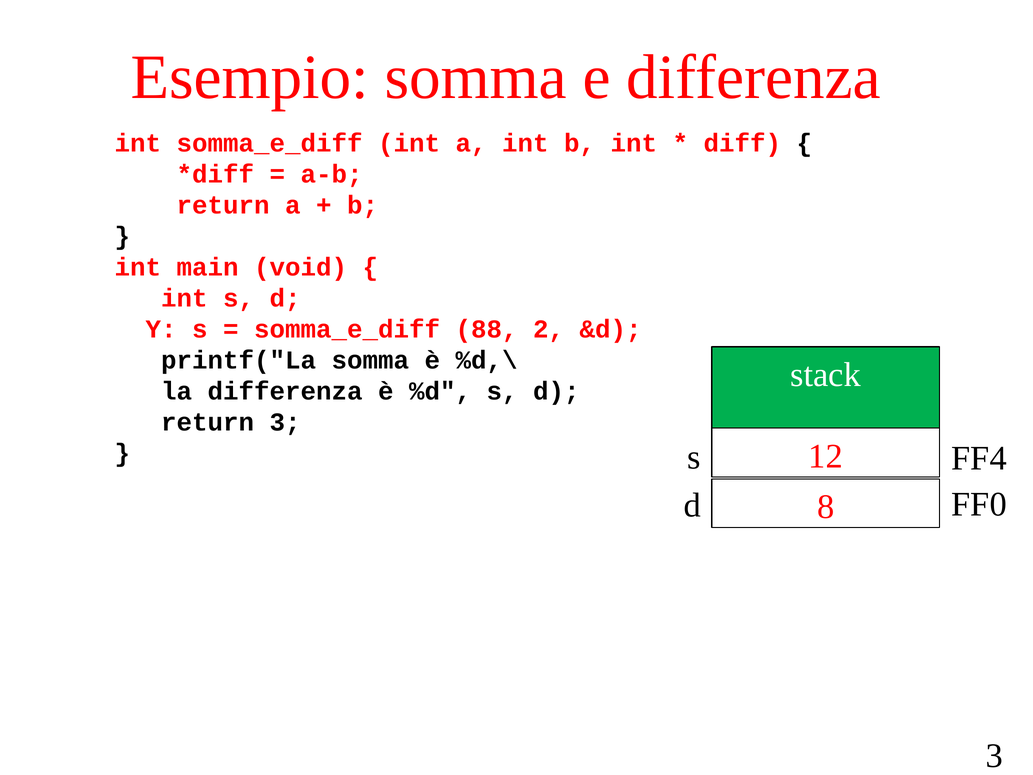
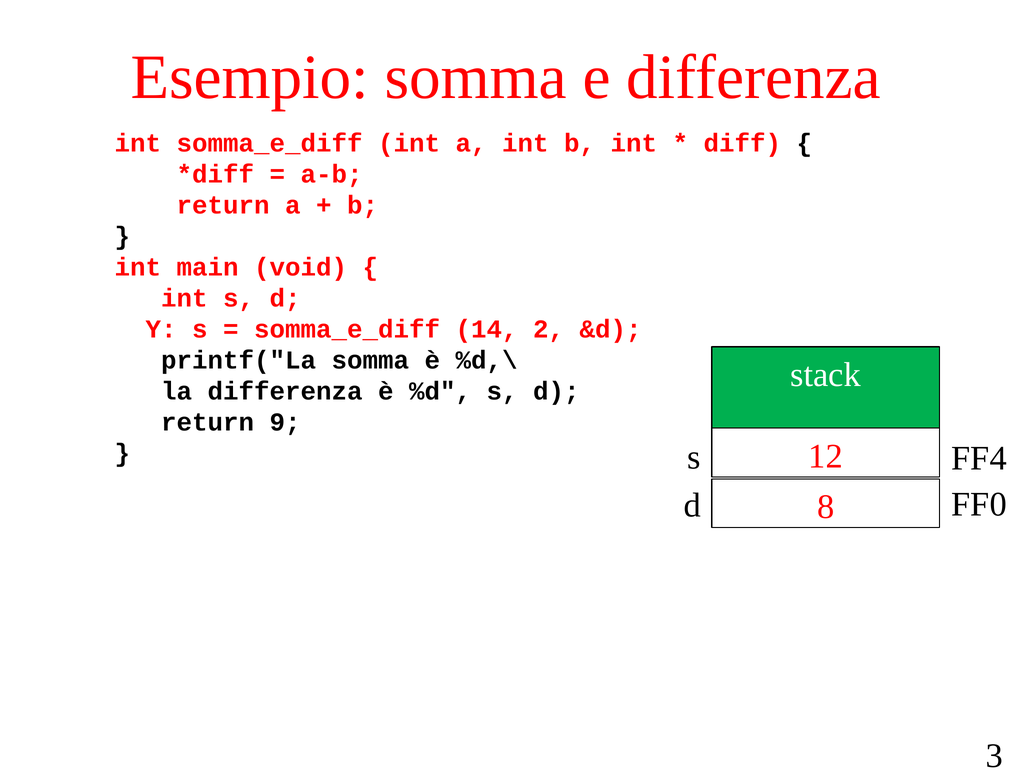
88: 88 -> 14
return 3: 3 -> 9
